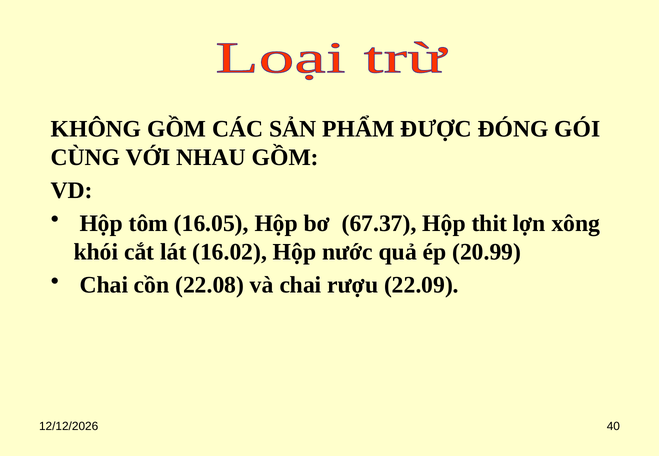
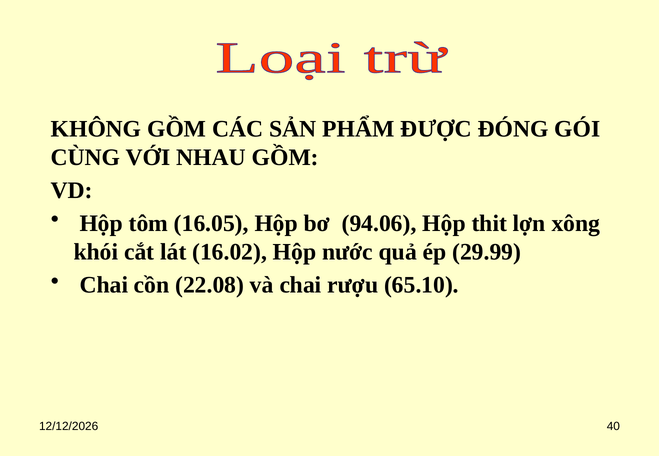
67.37: 67.37 -> 94.06
20.99: 20.99 -> 29.99
22.09: 22.09 -> 65.10
